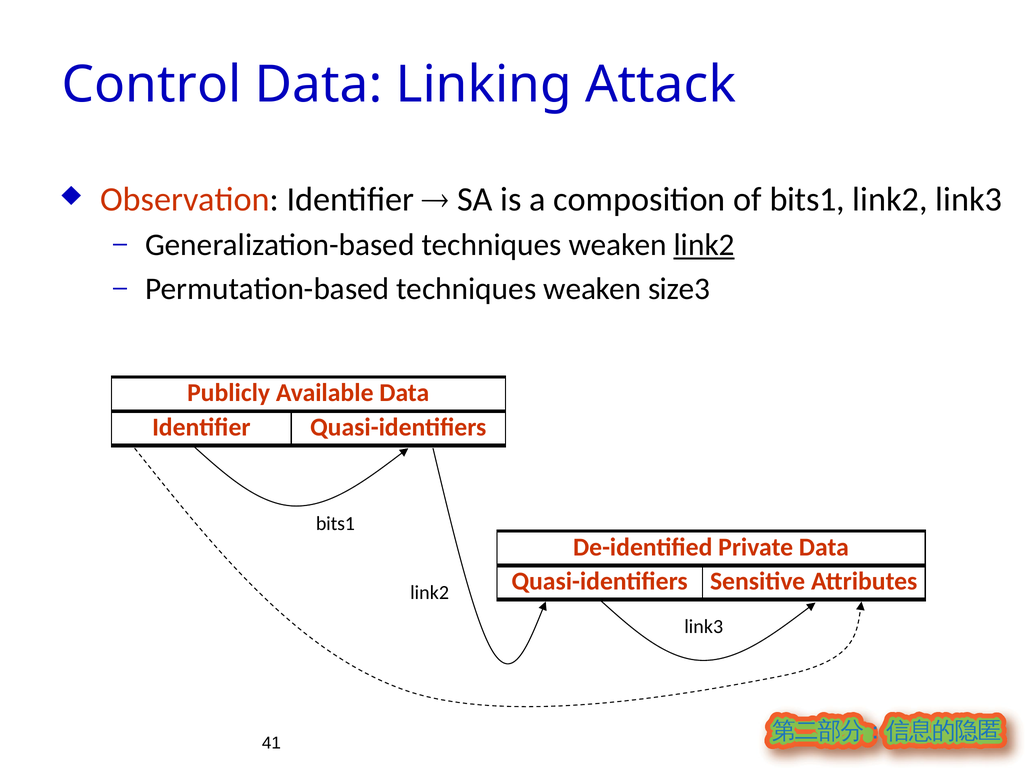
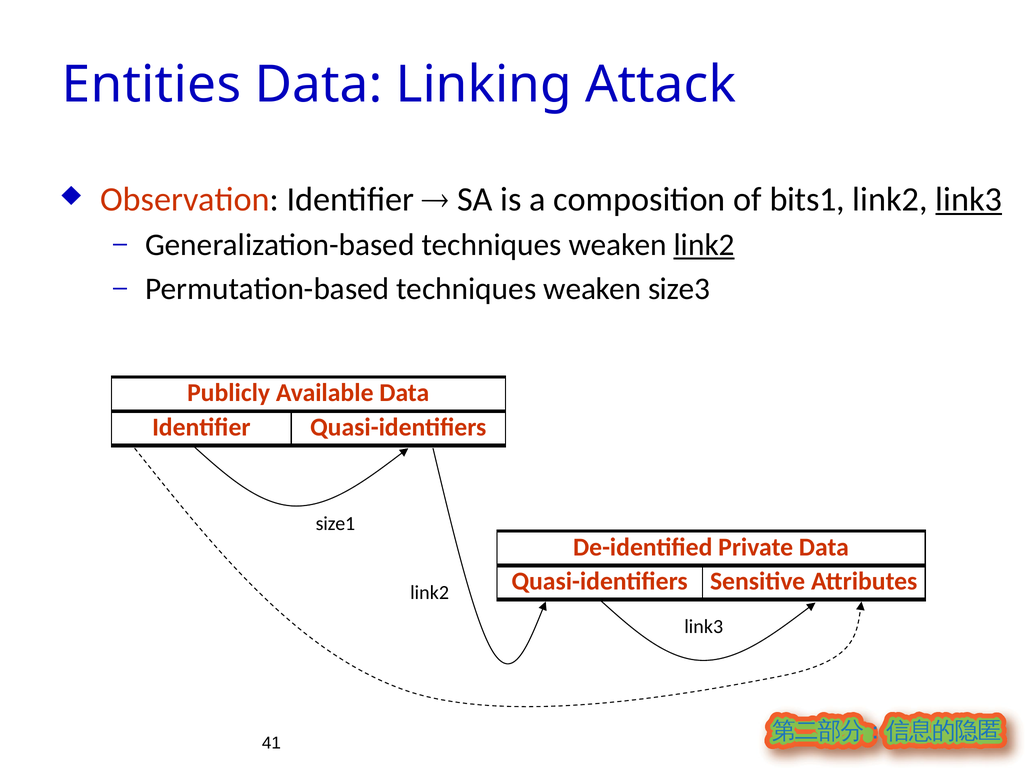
Control: Control -> Entities
link3 at (969, 199) underline: none -> present
bits1 at (335, 524): bits1 -> size1
